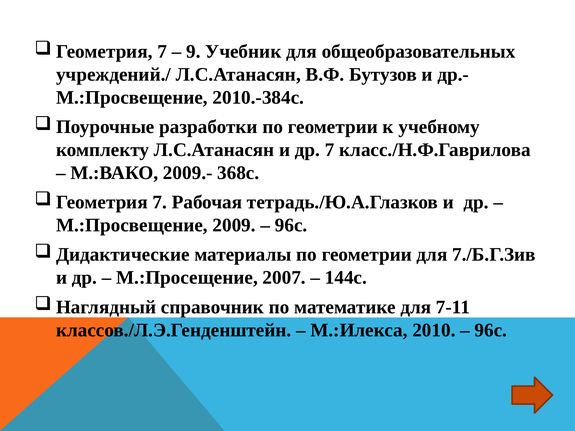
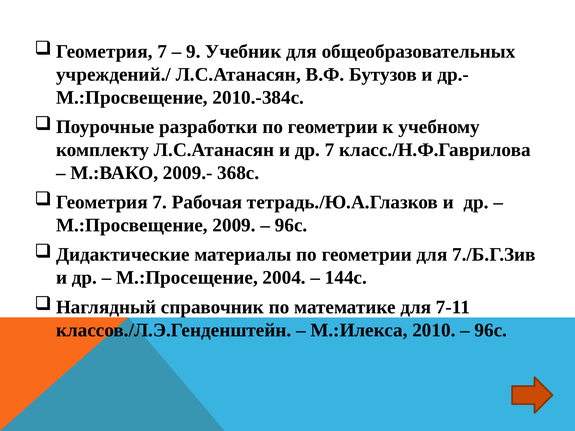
2007: 2007 -> 2004
